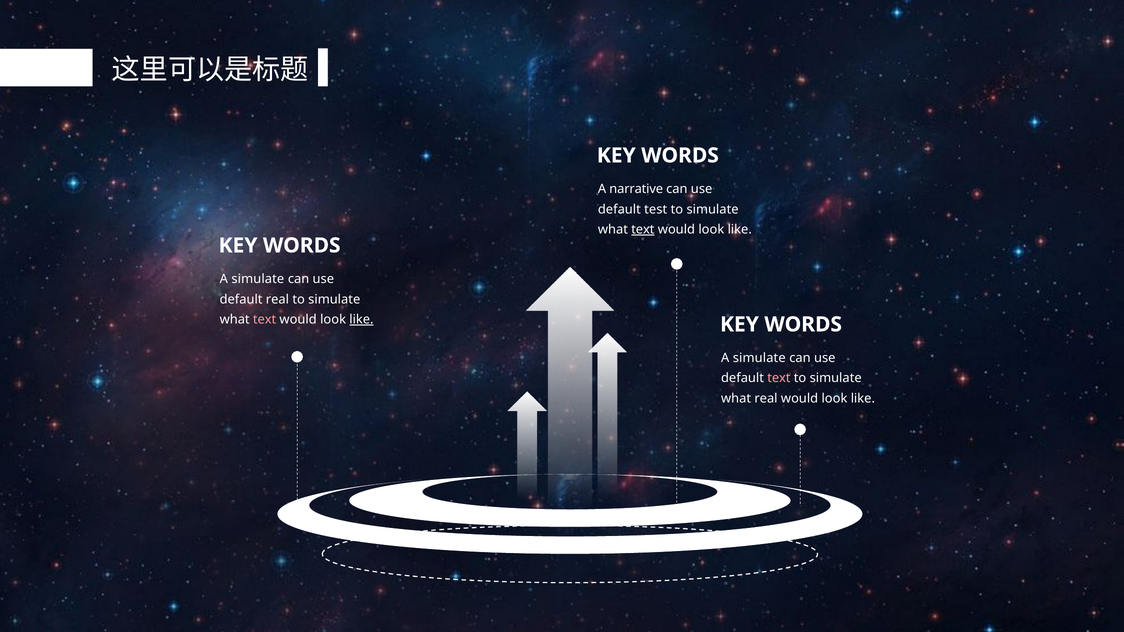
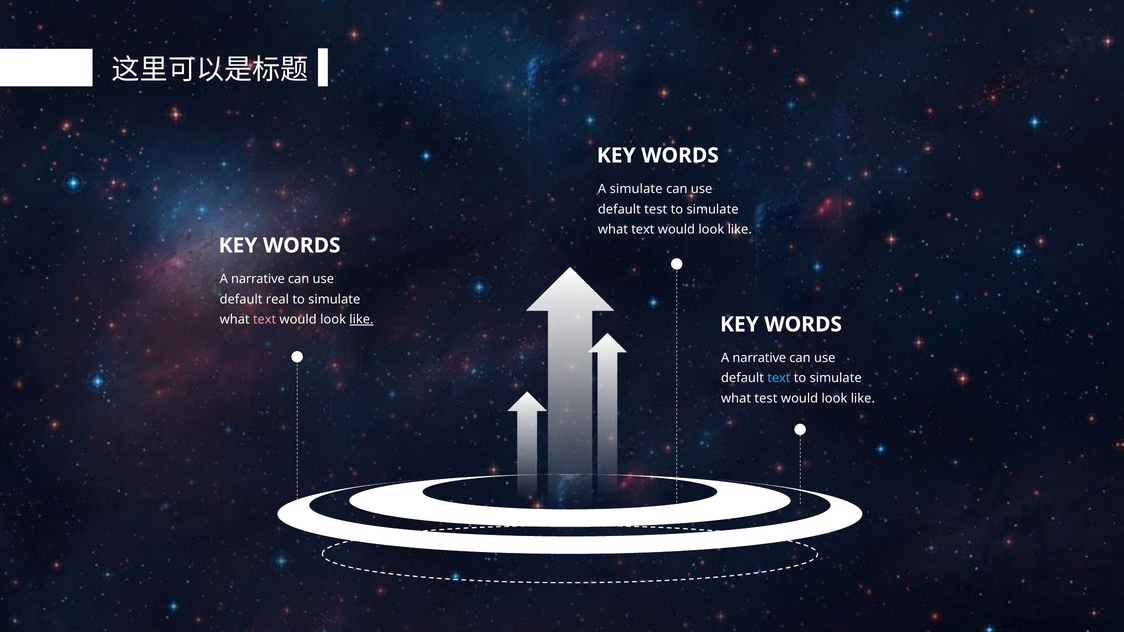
A narrative: narrative -> simulate
text at (643, 229) underline: present -> none
simulate at (258, 279): simulate -> narrative
simulate at (759, 358): simulate -> narrative
text at (779, 378) colour: pink -> light blue
what real: real -> test
